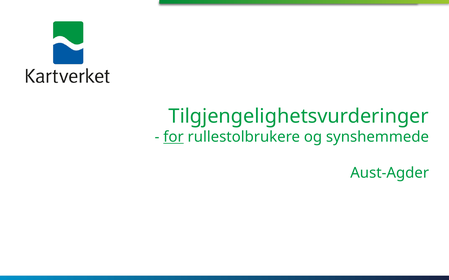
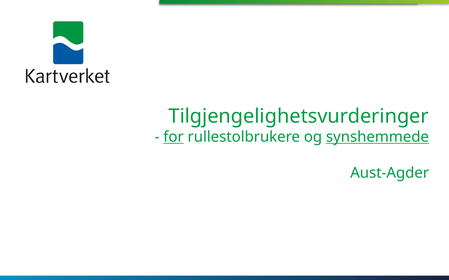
synshemmede underline: none -> present
